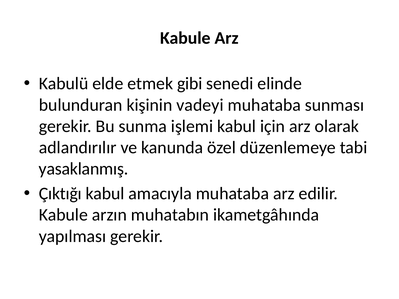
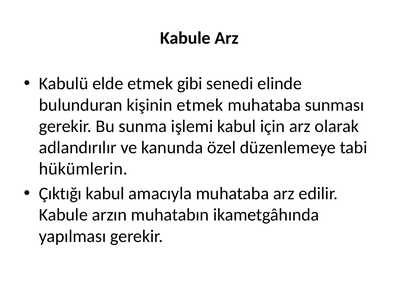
kişinin vadeyi: vadeyi -> etmek
yasaklanmış: yasaklanmış -> hükümlerin
